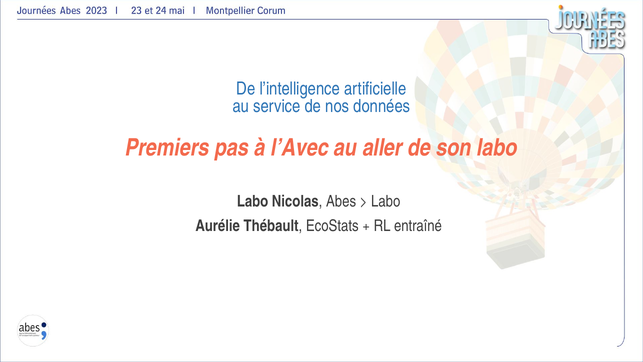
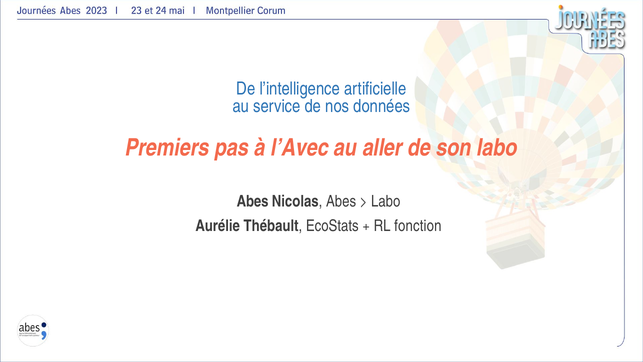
Labo at (253, 201): Labo -> Abes
entraîné: entraîné -> fonction
